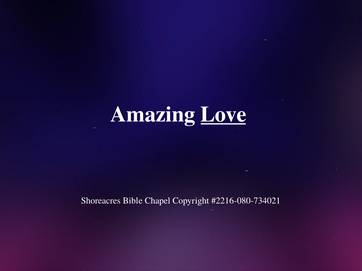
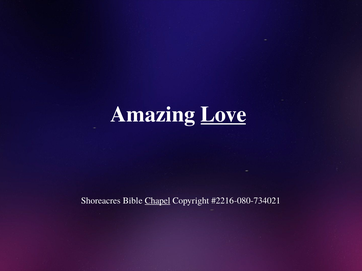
Chapel underline: none -> present
